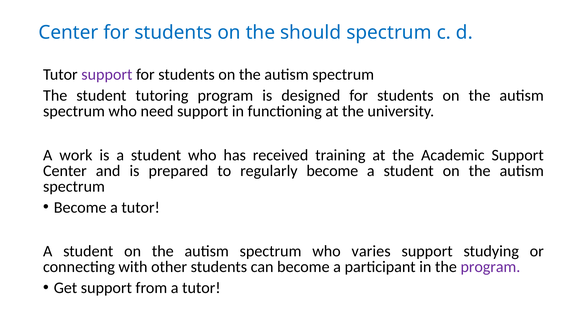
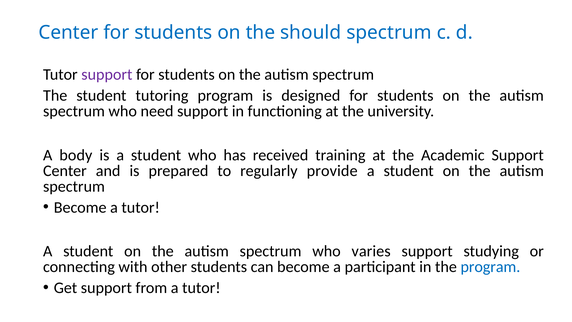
work: work -> body
regularly become: become -> provide
program at (490, 267) colour: purple -> blue
